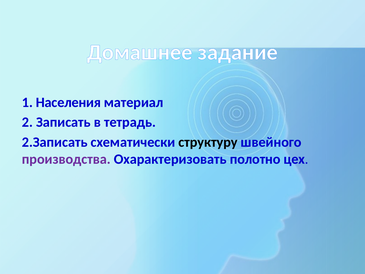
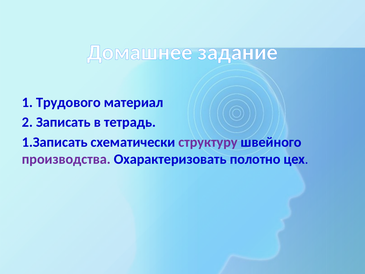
Населения: Населения -> Трудового
2.Записать: 2.Записать -> 1.Записать
структуру colour: black -> purple
